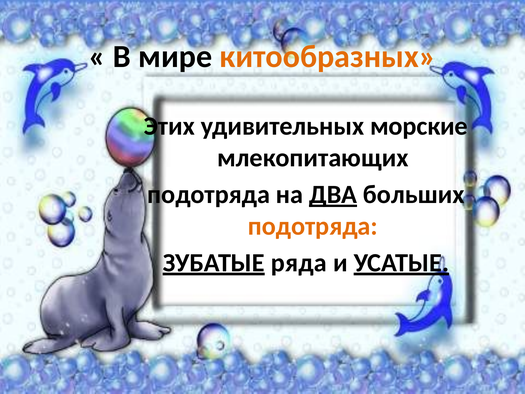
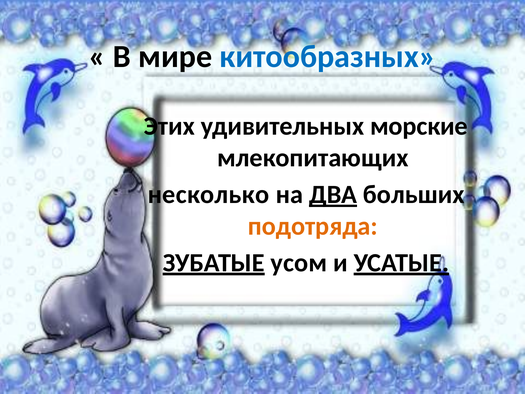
китообразных colour: orange -> blue
подотряда at (209, 194): подотряда -> несколько
ряда: ряда -> усом
